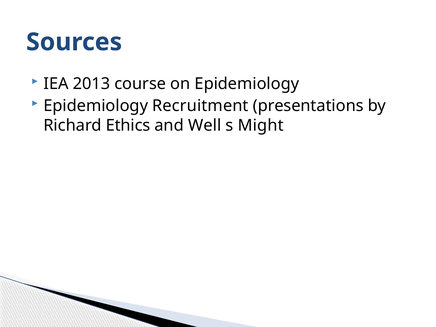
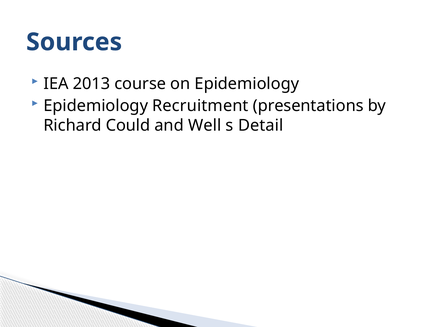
Ethics: Ethics -> Could
Might: Might -> Detail
